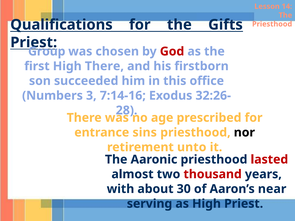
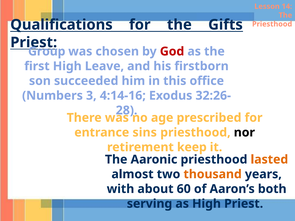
High There: There -> Leave
7:14-16: 7:14-16 -> 4:14-16
unto: unto -> keep
lasted colour: red -> orange
thousand colour: red -> orange
30: 30 -> 60
near: near -> both
